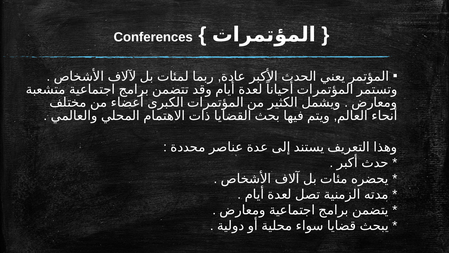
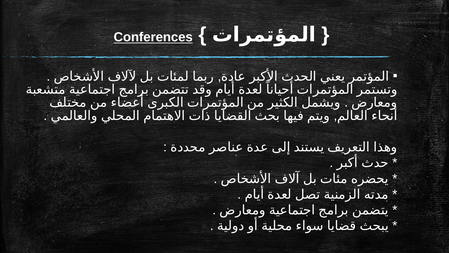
Conferences underline: none -> present
